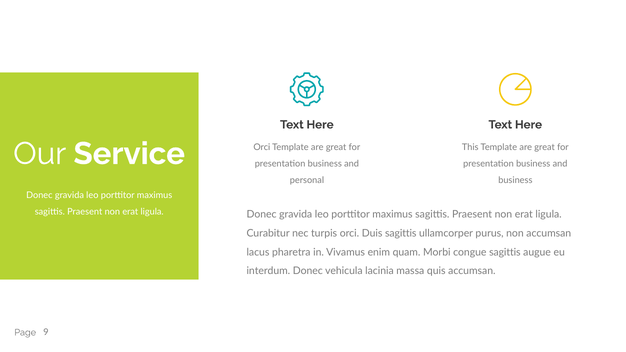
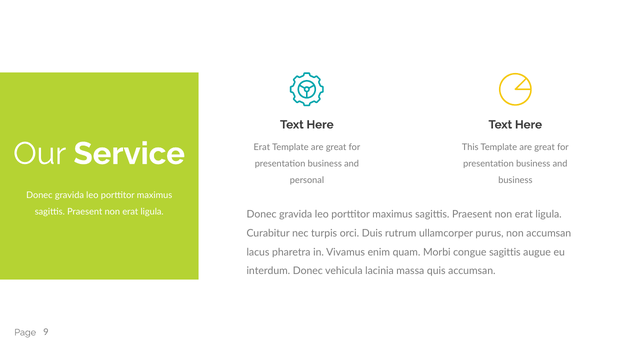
Orci at (262, 147): Orci -> Erat
Duis sagittis: sagittis -> rutrum
